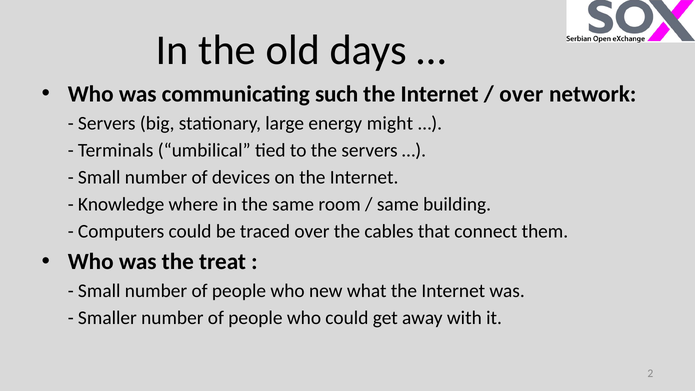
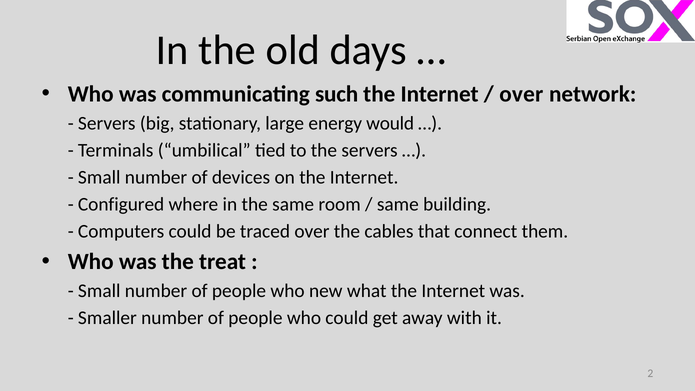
might: might -> would
Knowledge: Knowledge -> Configured
